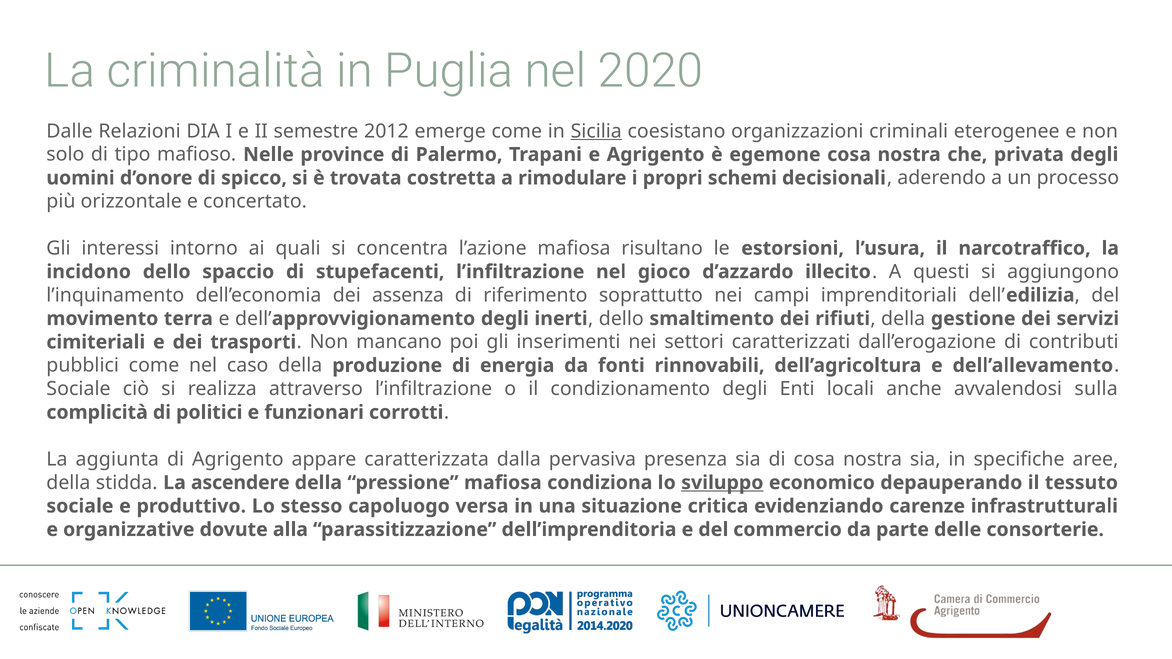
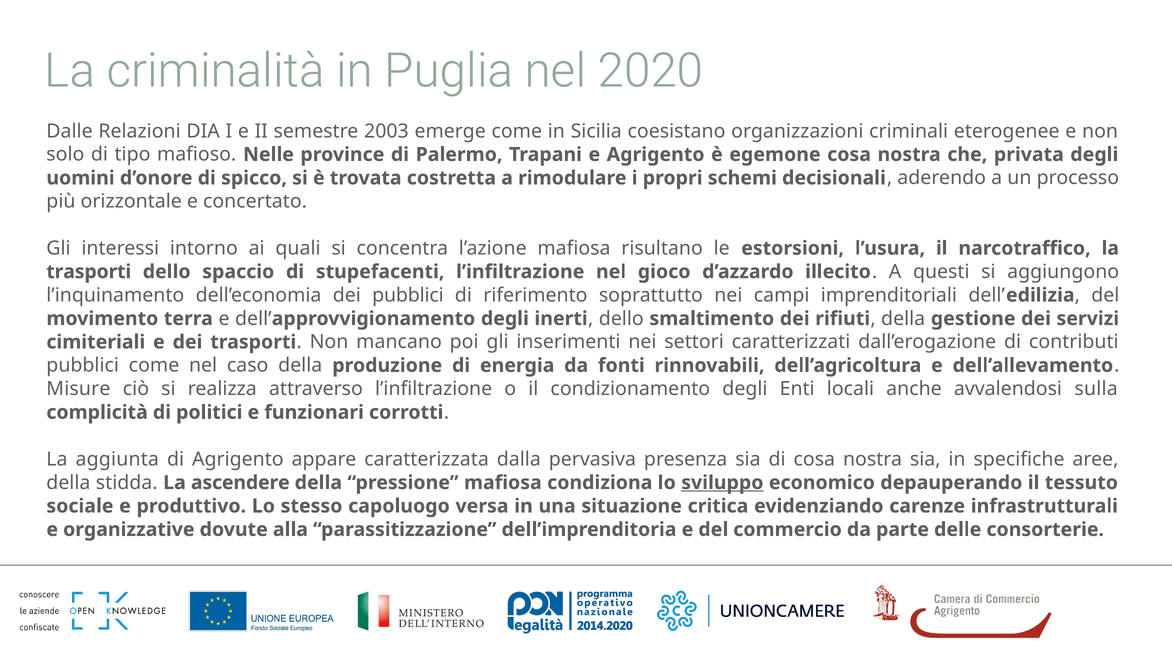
2012: 2012 -> 2003
Sicilia underline: present -> none
incidono at (89, 272): incidono -> trasporti
dei assenza: assenza -> pubblici
Sociale at (78, 389): Sociale -> Misure
